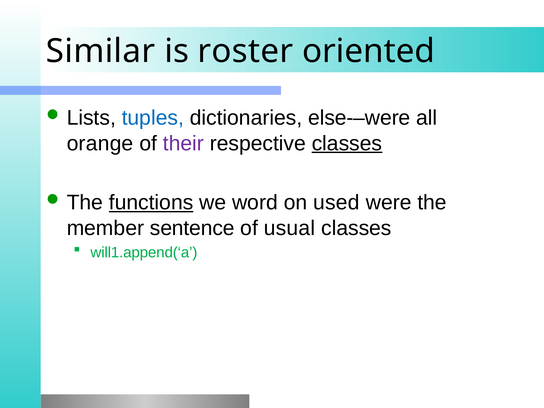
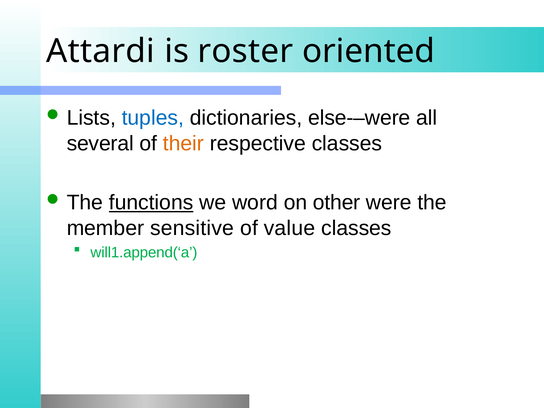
Similar: Similar -> Attardi
orange: orange -> several
their colour: purple -> orange
classes at (347, 143) underline: present -> none
used: used -> other
sentence: sentence -> sensitive
usual: usual -> value
